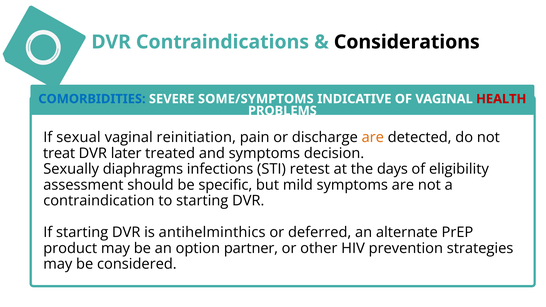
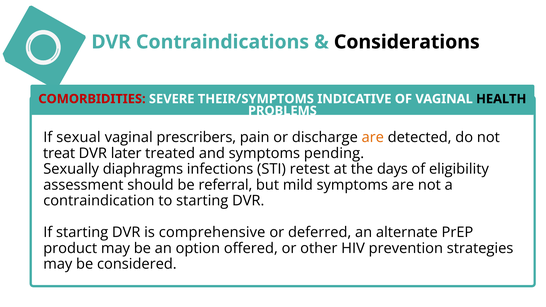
COMORBIDITIES colour: blue -> red
SOME/SYMPTOMS: SOME/SYMPTOMS -> THEIR/SYMPTOMS
HEALTH colour: red -> black
reinitiation: reinitiation -> prescribers
decision: decision -> pending
specific: specific -> referral
antihelminthics: antihelminthics -> comprehensive
partner: partner -> offered
